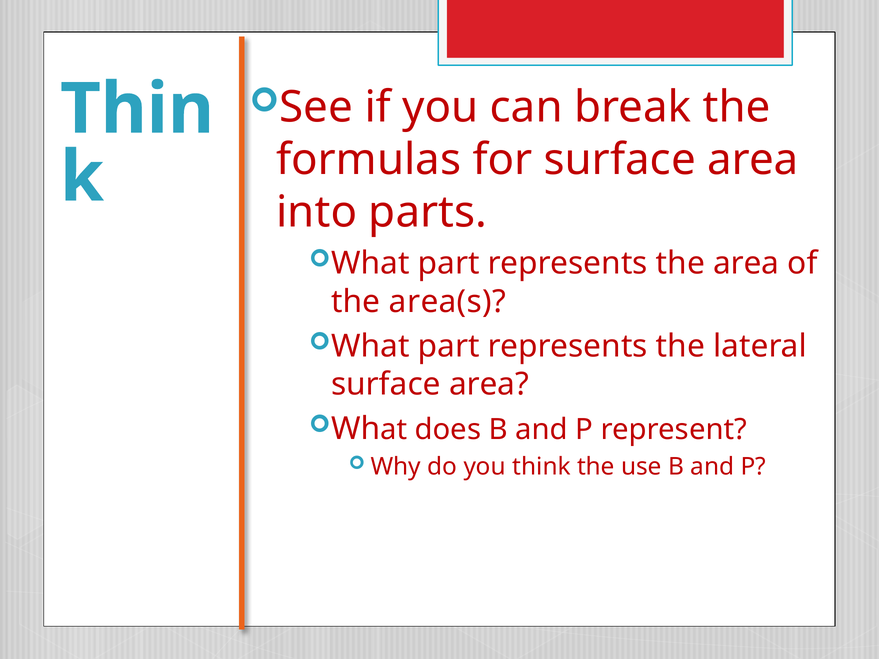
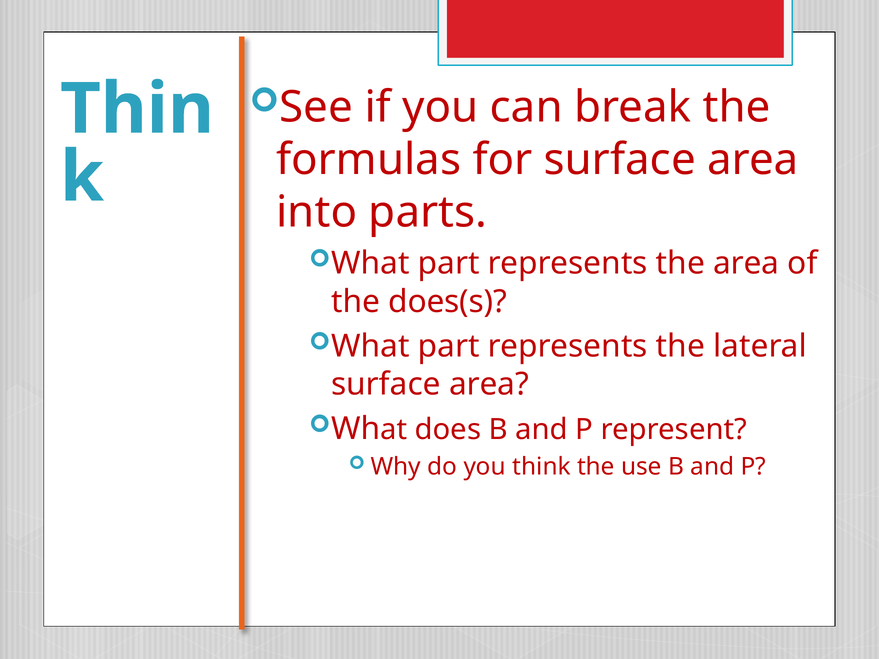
area(s: area(s -> does(s
